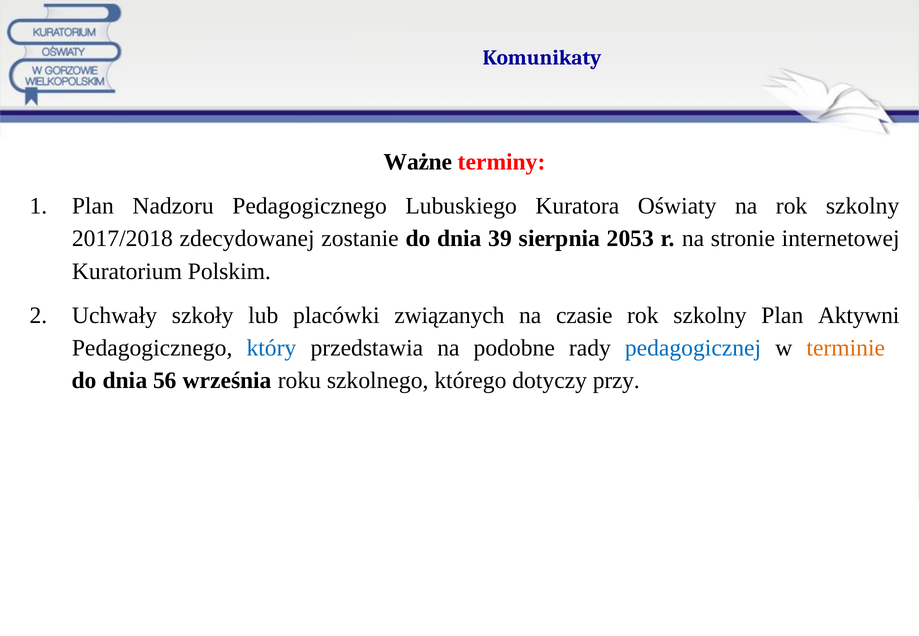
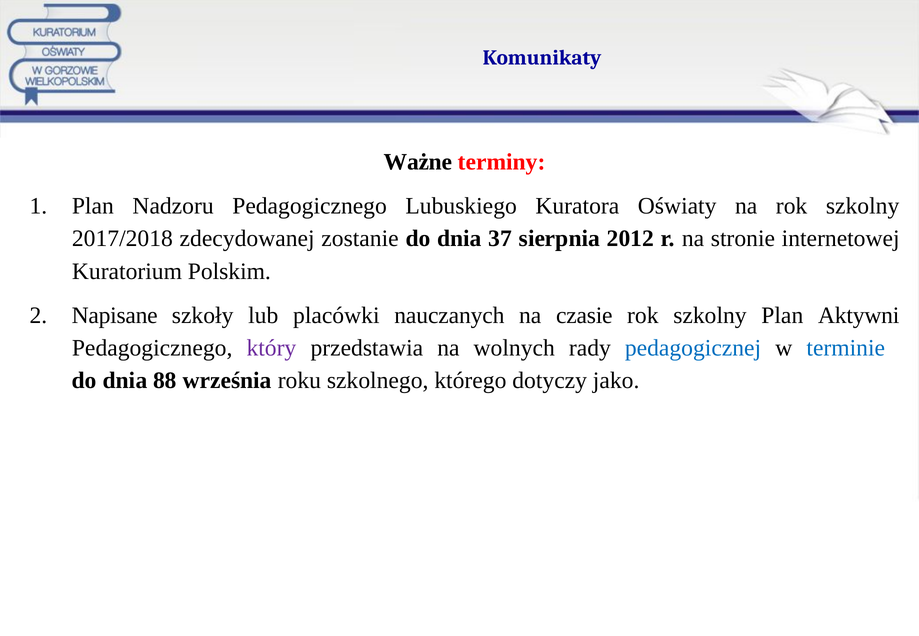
39: 39 -> 37
2053: 2053 -> 2012
Uchwały: Uchwały -> Napisane
związanych: związanych -> nauczanych
który colour: blue -> purple
podobne: podobne -> wolnych
terminie colour: orange -> blue
56: 56 -> 88
przy: przy -> jako
